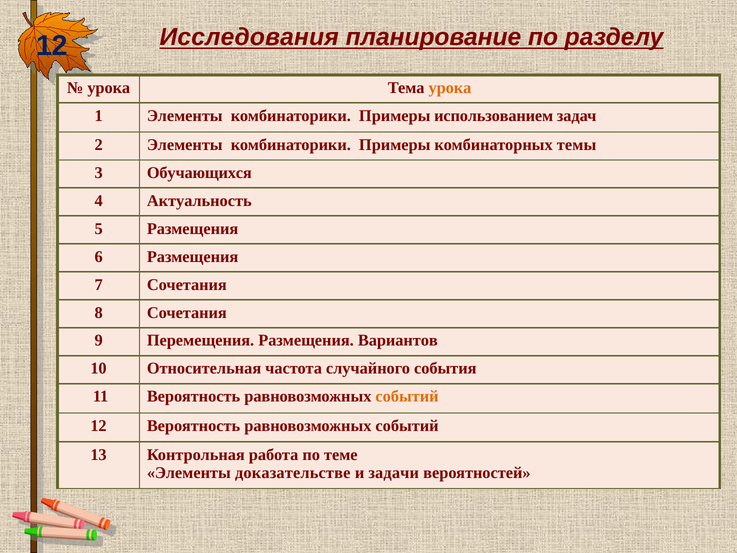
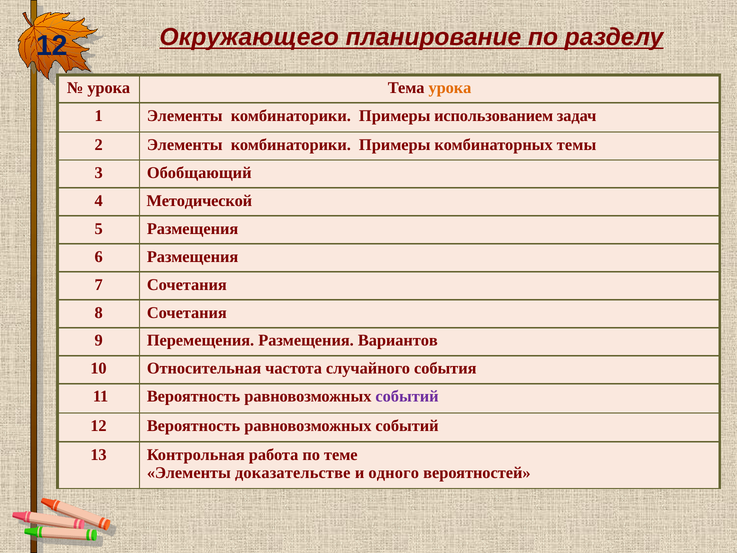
Исследования: Исследования -> Окружающего
Обучающихся: Обучающихся -> Обобщающий
Актуальность: Актуальность -> Методической
событий at (407, 396) colour: orange -> purple
задачи: задачи -> одного
